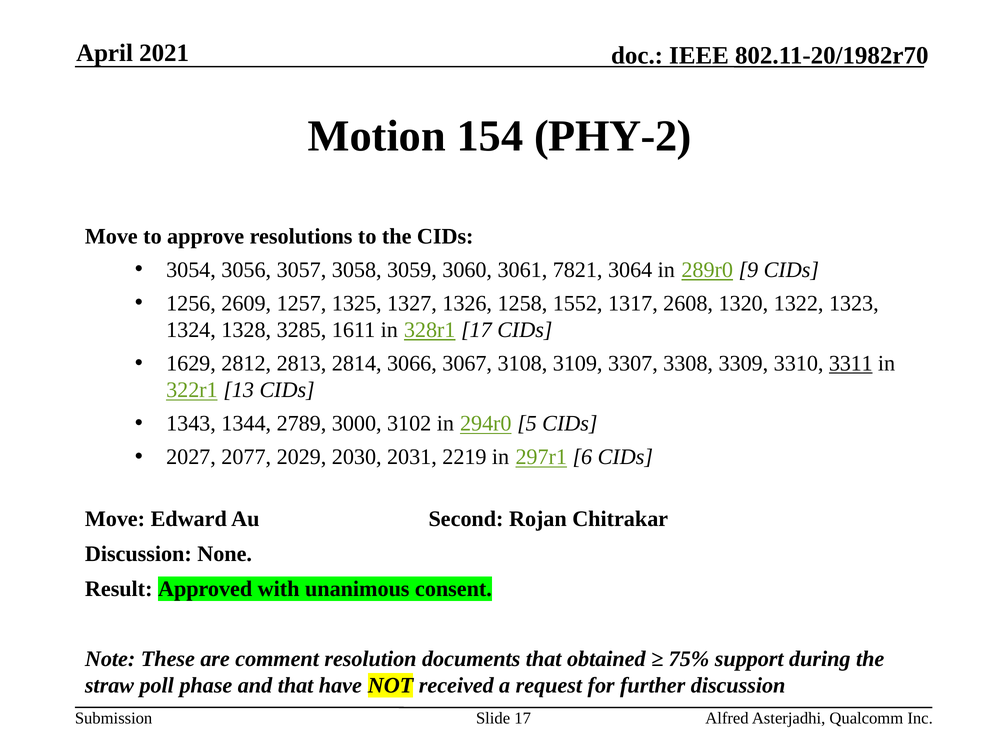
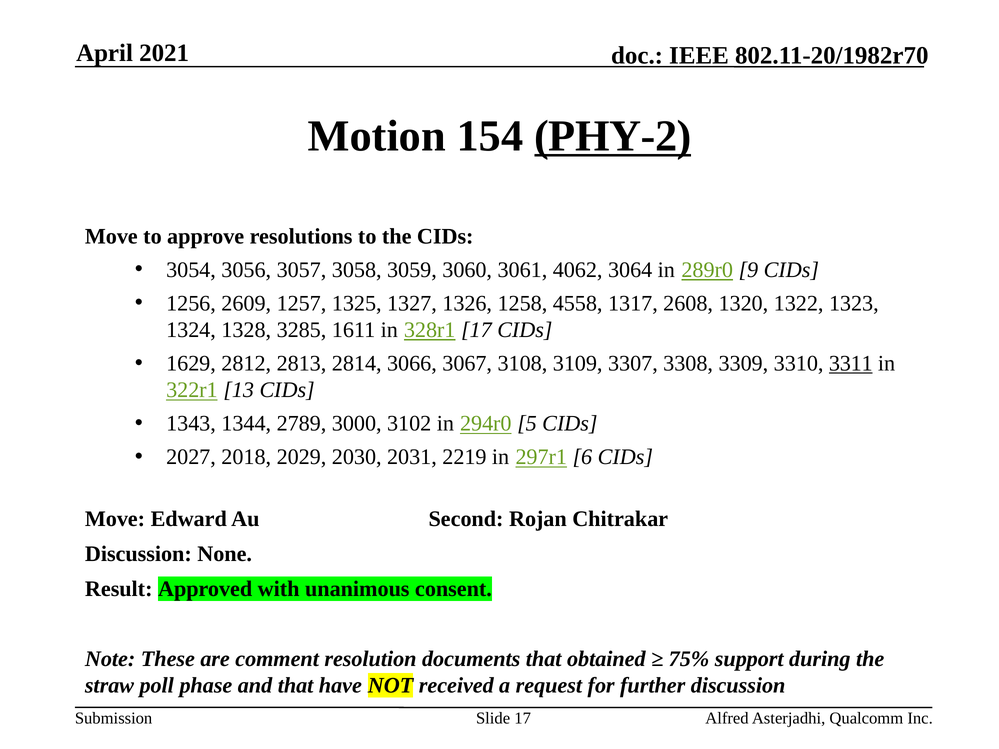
PHY-2 underline: none -> present
7821: 7821 -> 4062
1552: 1552 -> 4558
2077: 2077 -> 2018
